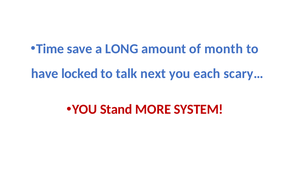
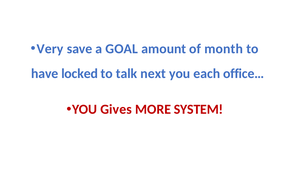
Time: Time -> Very
LONG: LONG -> GOAL
scary…: scary… -> office…
Stand: Stand -> Gives
